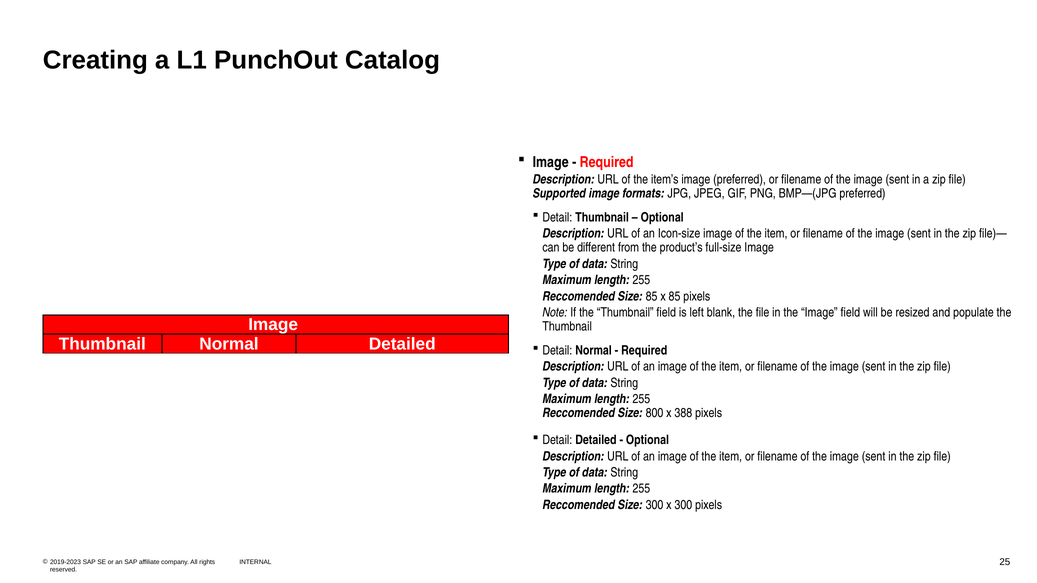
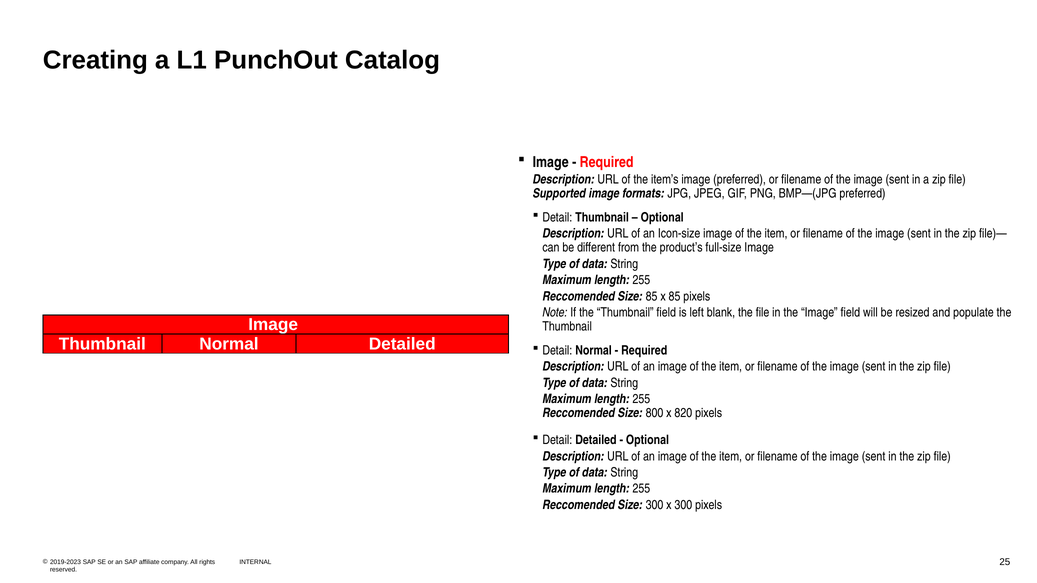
388: 388 -> 820
